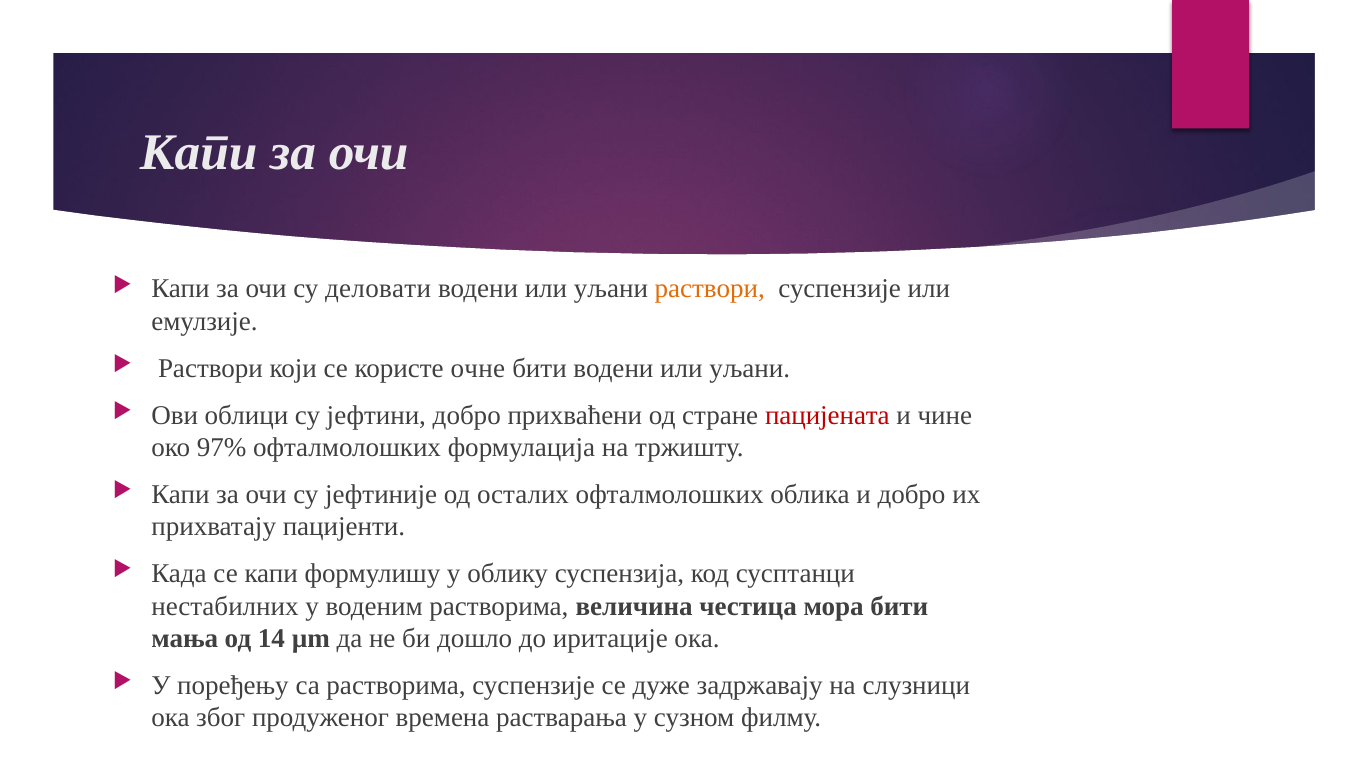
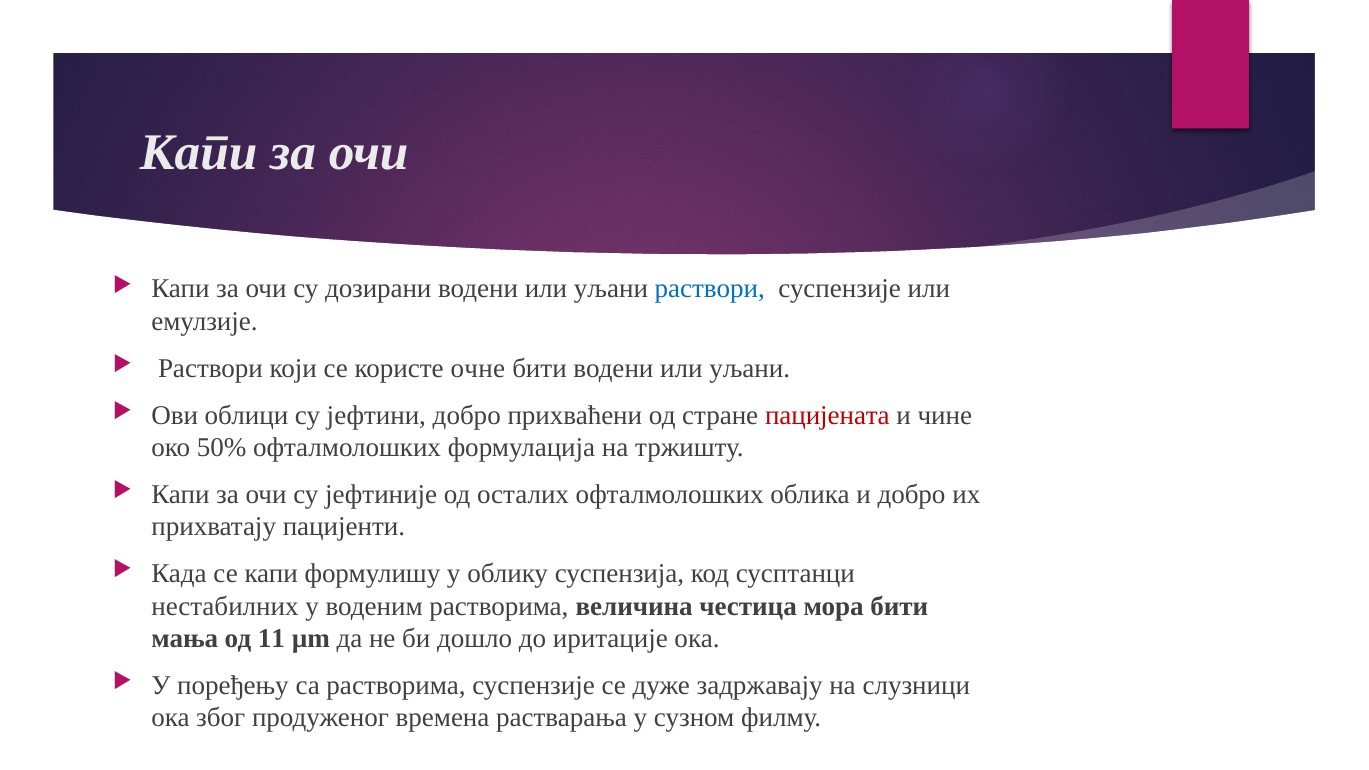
деловати: деловати -> дозирани
раствори at (710, 289) colour: orange -> blue
97%: 97% -> 50%
14: 14 -> 11
